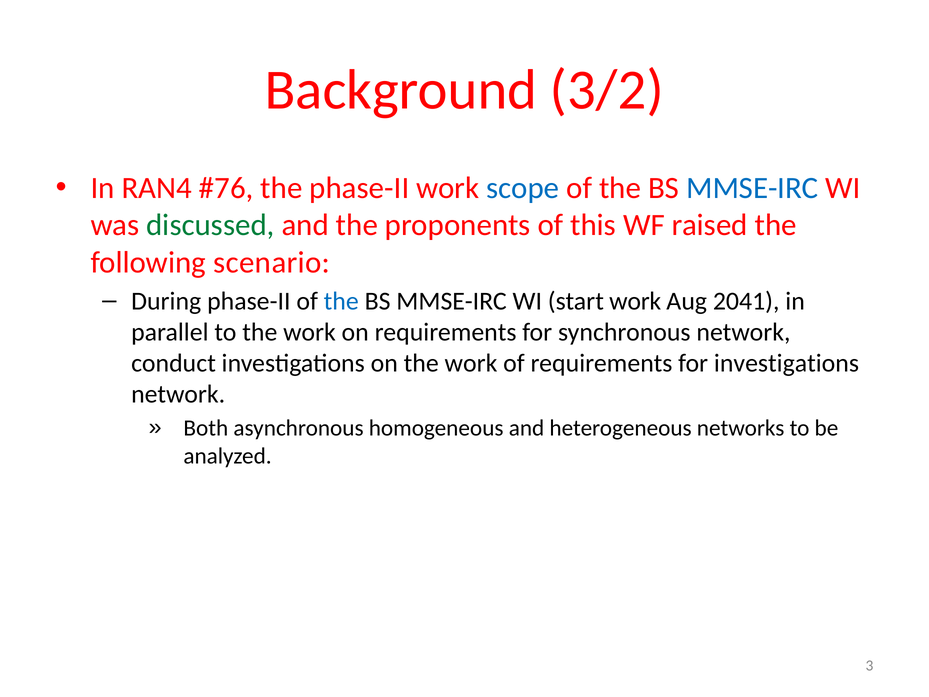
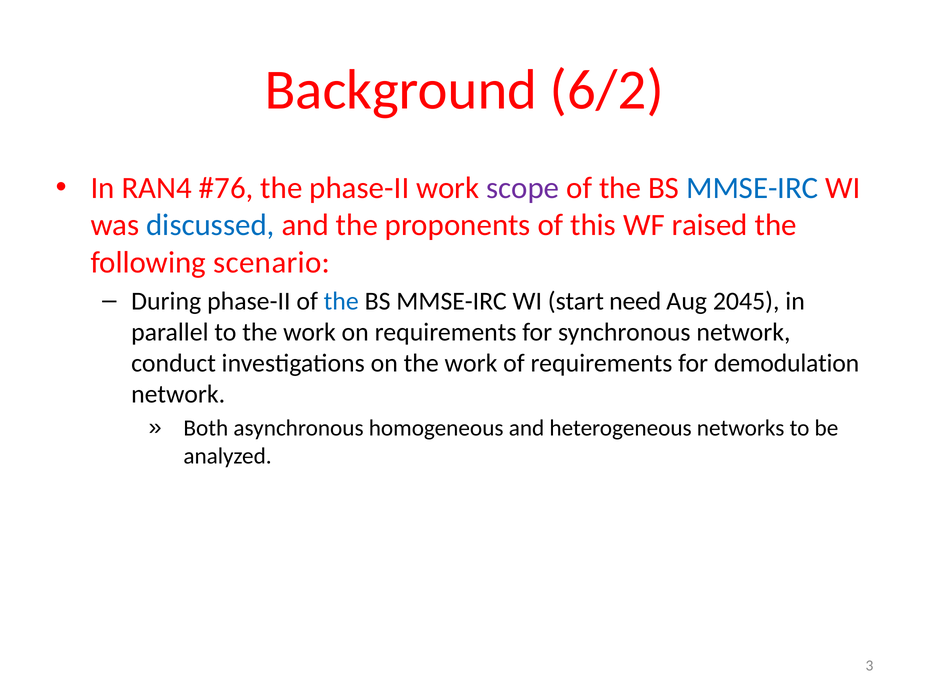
3/2: 3/2 -> 6/2
scope colour: blue -> purple
discussed colour: green -> blue
start work: work -> need
2041: 2041 -> 2045
for investigations: investigations -> demodulation
